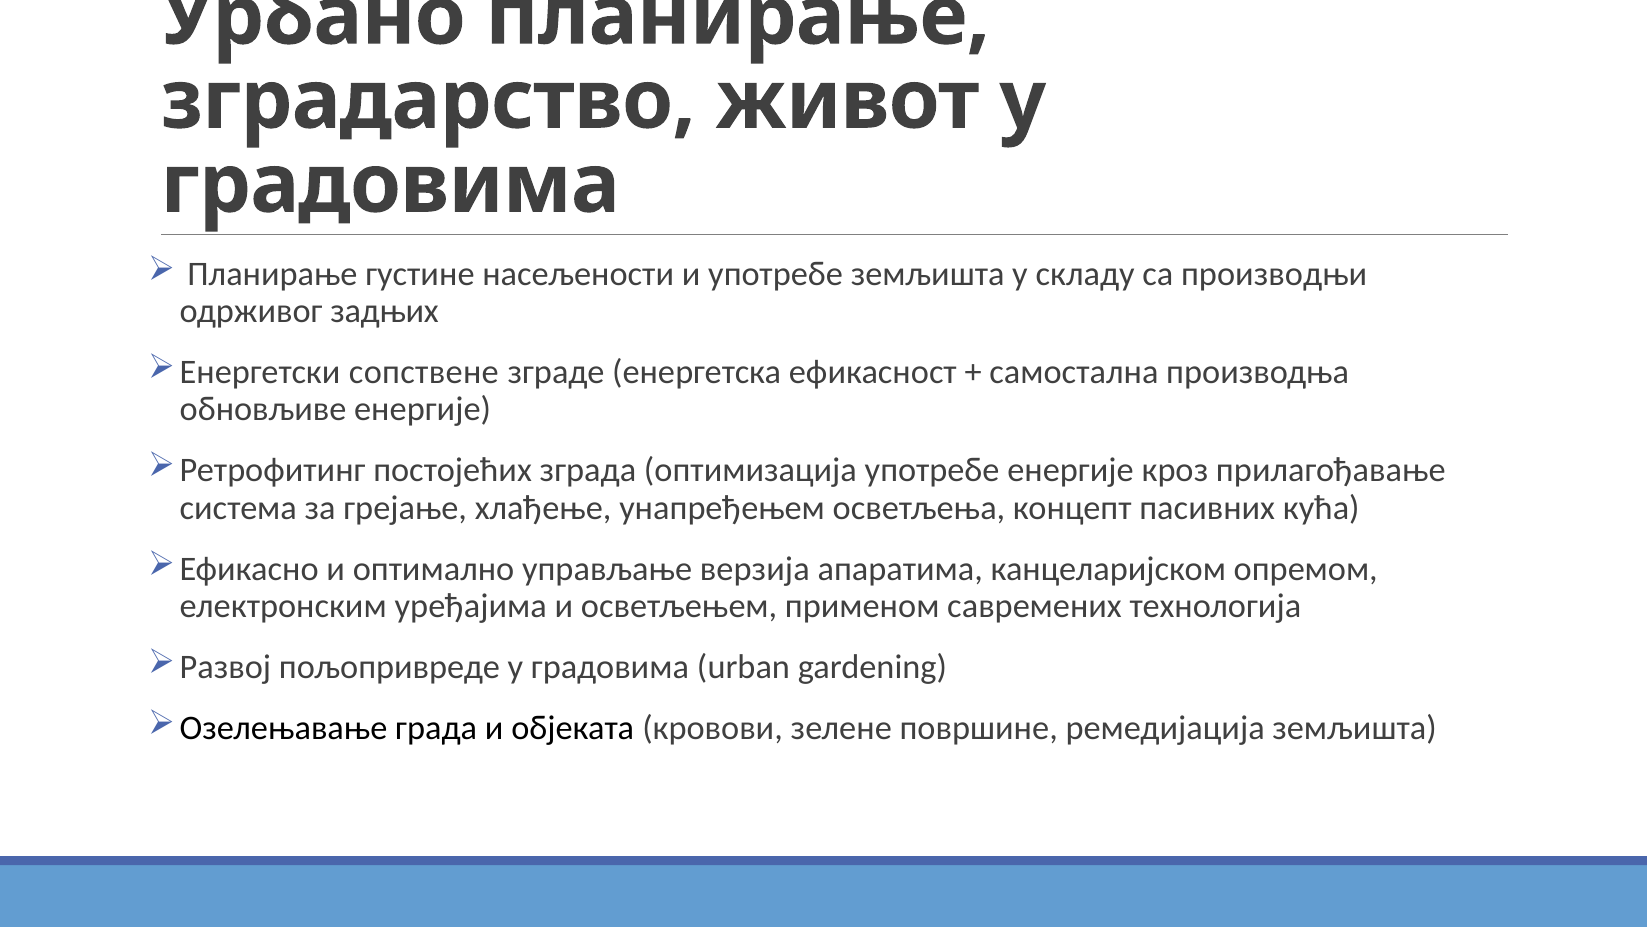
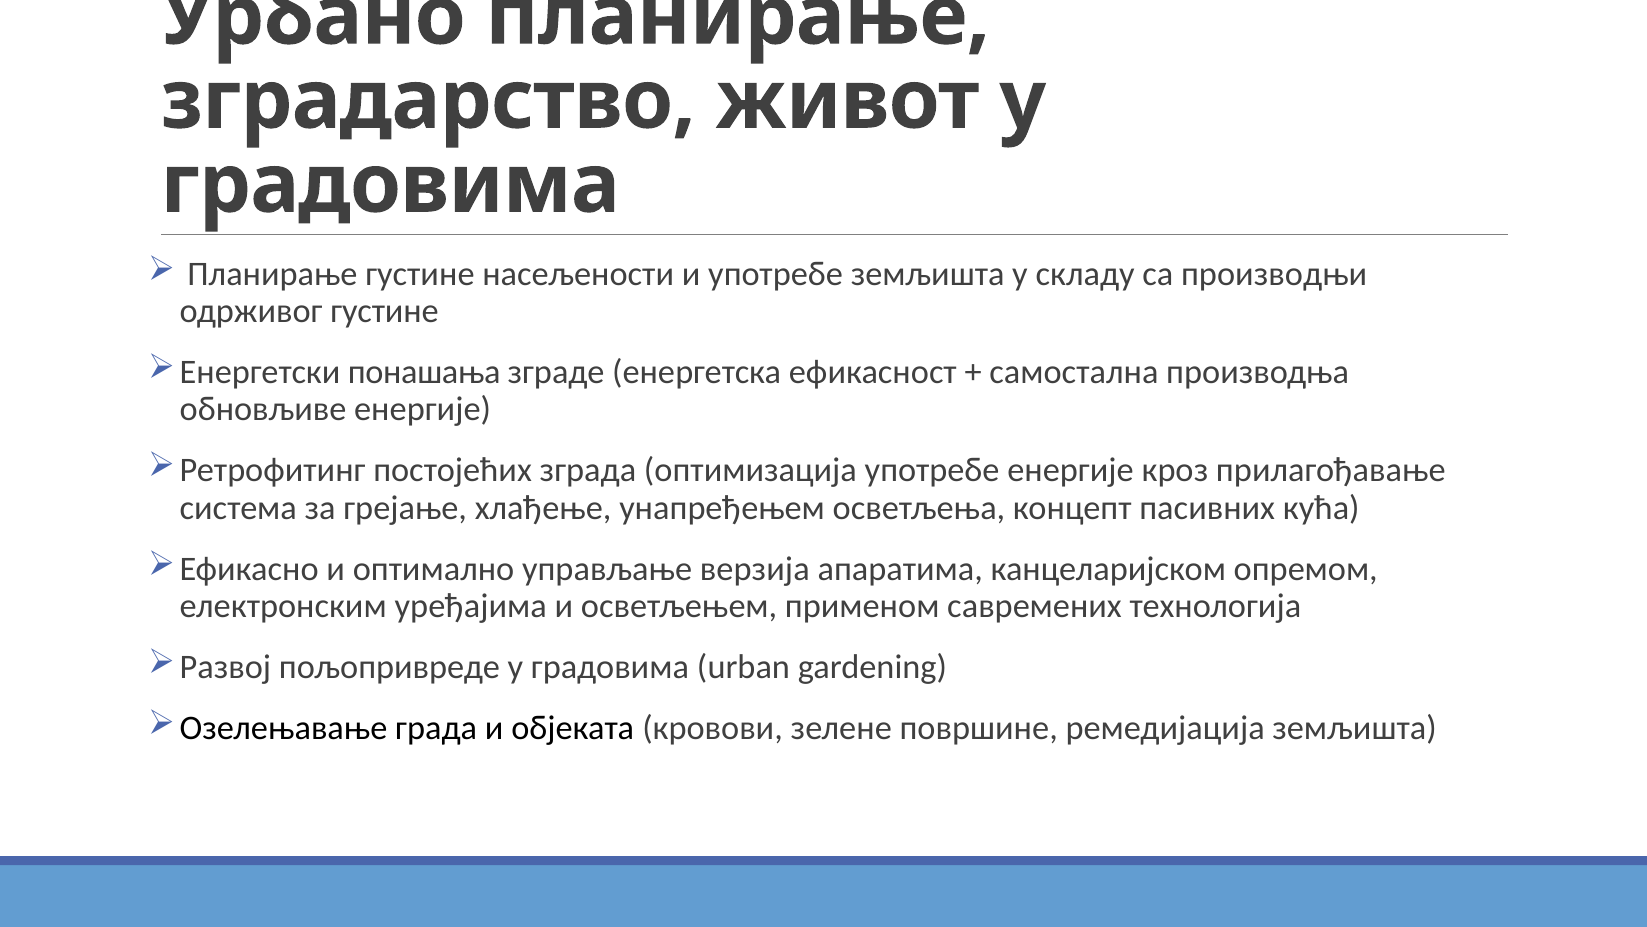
одрживог задњих: задњих -> густине
сопствене: сопствене -> понашања
